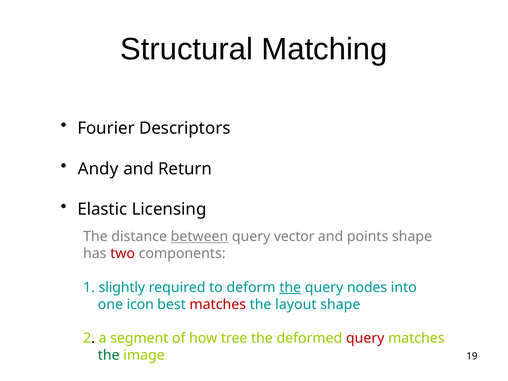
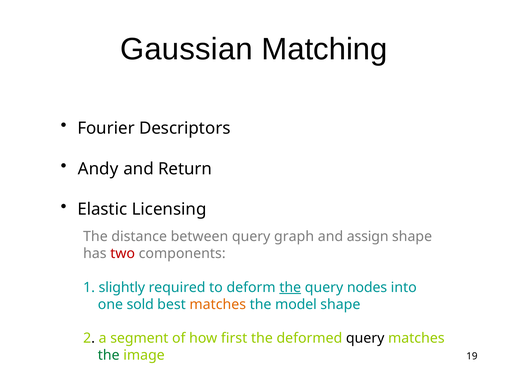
Structural: Structural -> Gaussian
between underline: present -> none
vector: vector -> graph
points: points -> assign
icon: icon -> sold
matches at (218, 304) colour: red -> orange
layout: layout -> model
tree: tree -> first
query at (365, 338) colour: red -> black
